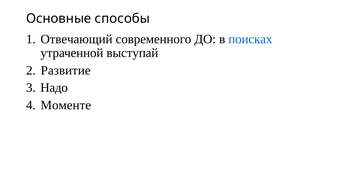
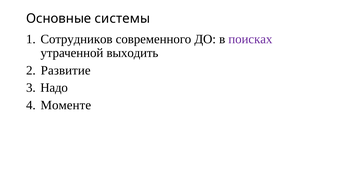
способы: способы -> системы
Отвечающий: Отвечающий -> Сотрудников
поисках colour: blue -> purple
выступай: выступай -> выходить
